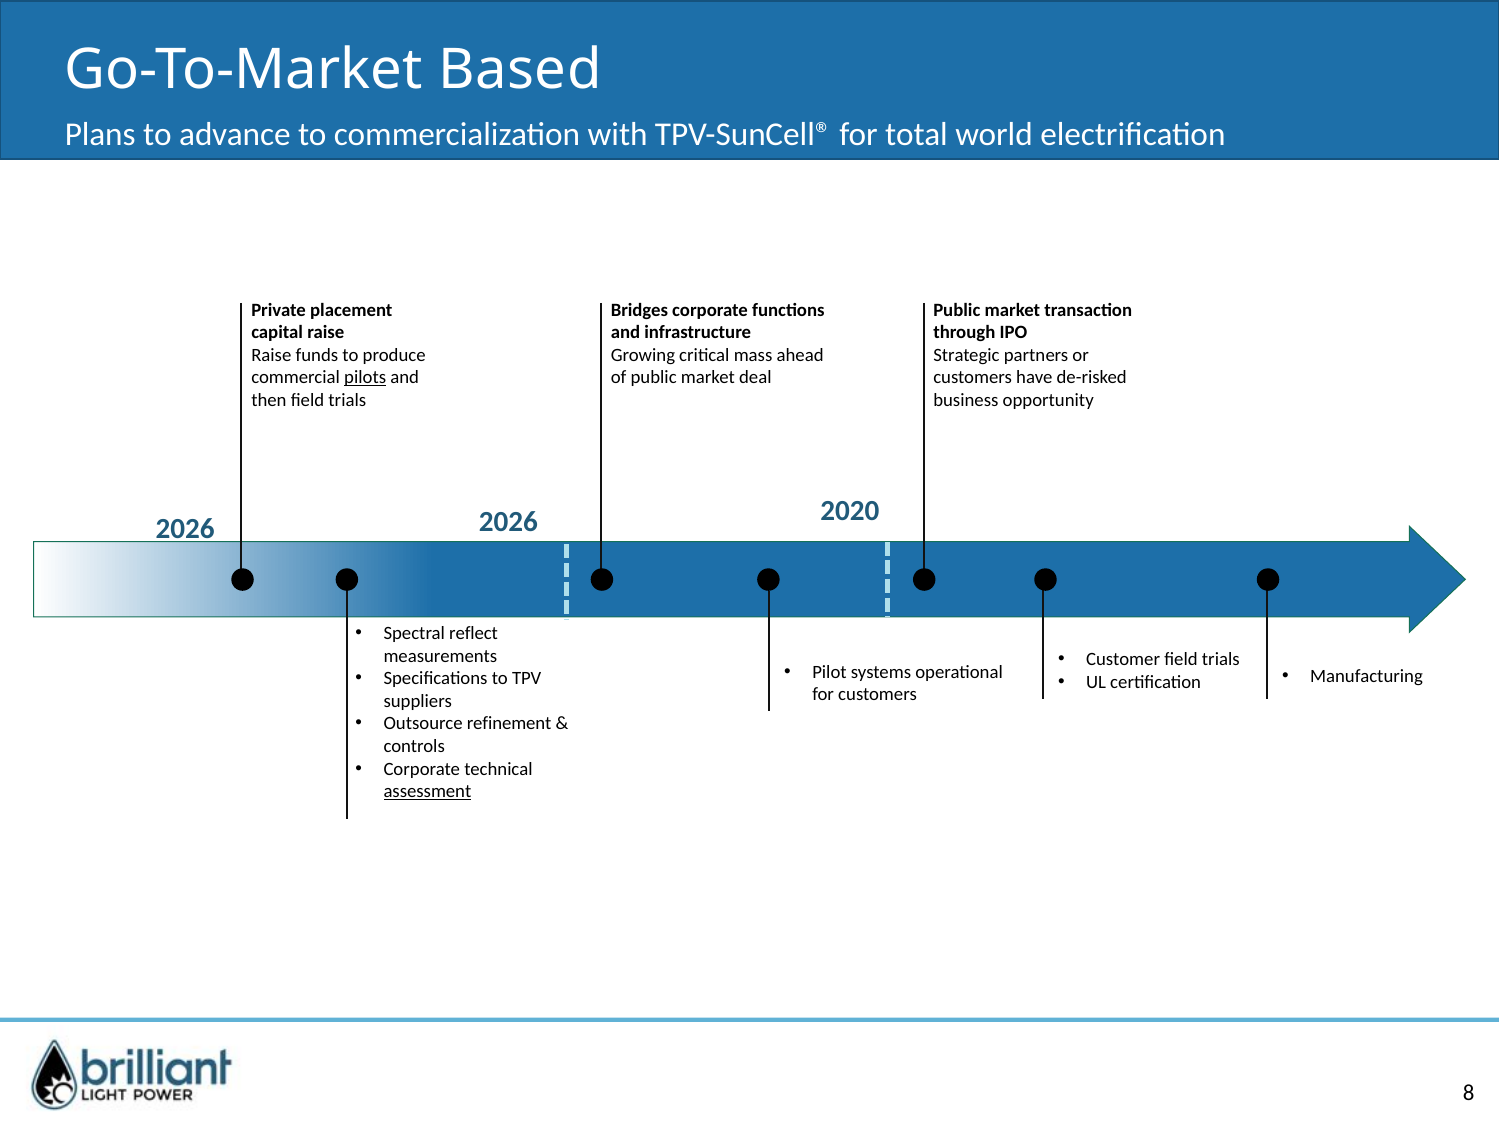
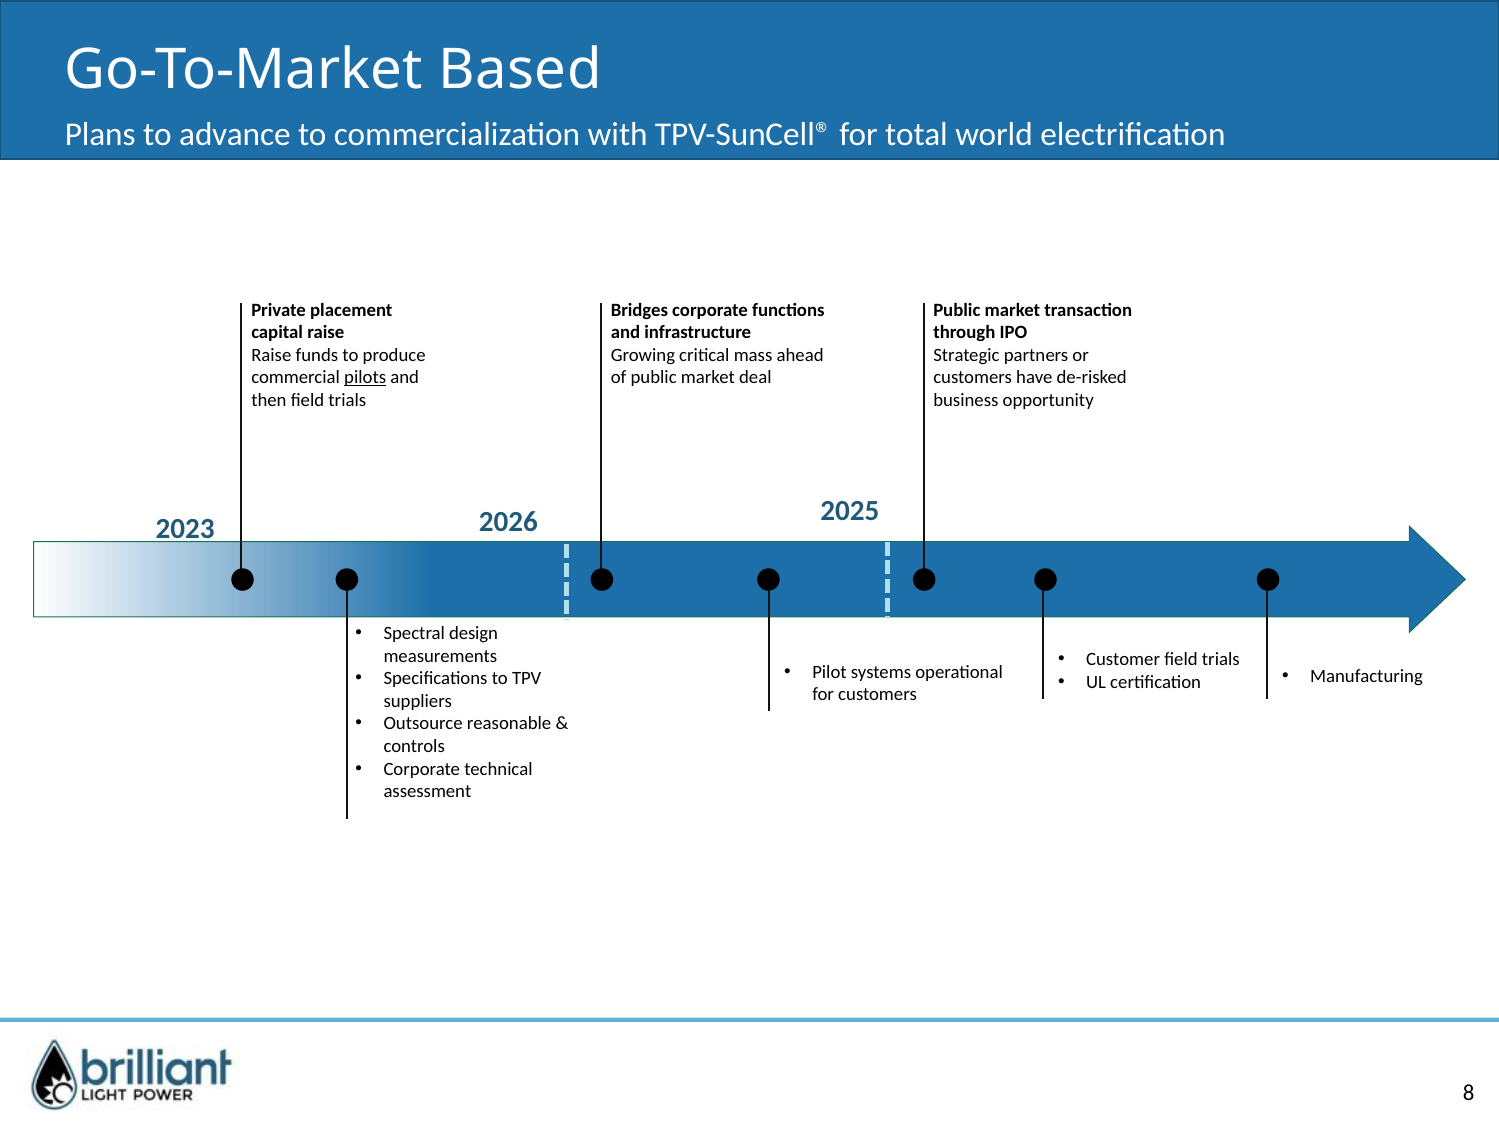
2020: 2020 -> 2025
2026 at (185, 529): 2026 -> 2023
reflect: reflect -> design
refinement: refinement -> reasonable
assessment underline: present -> none
